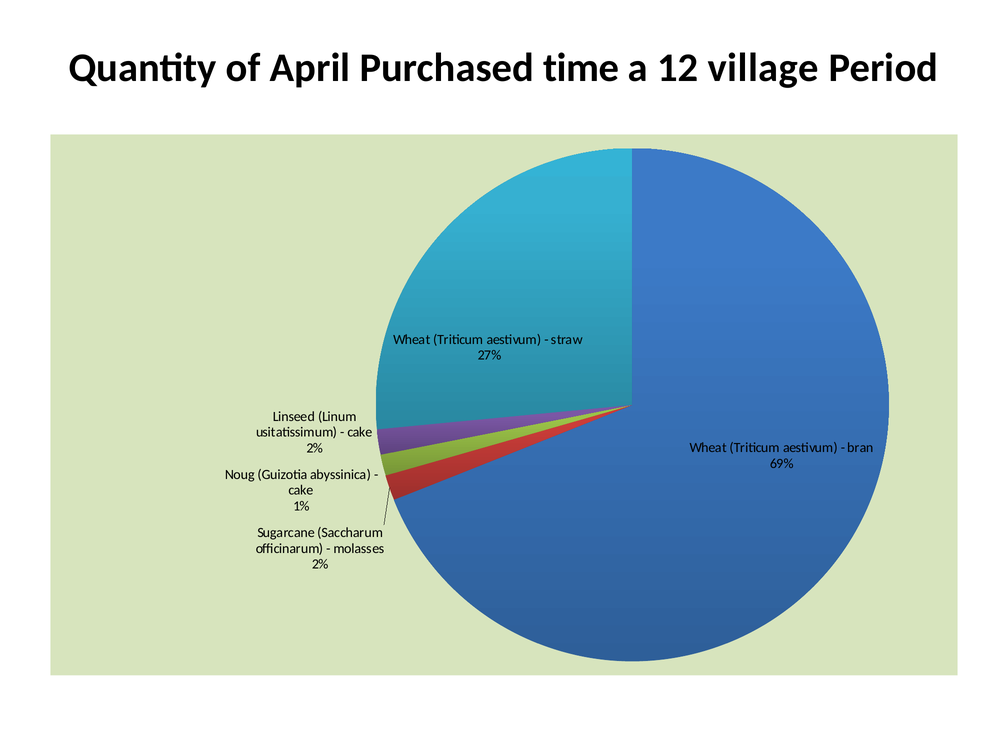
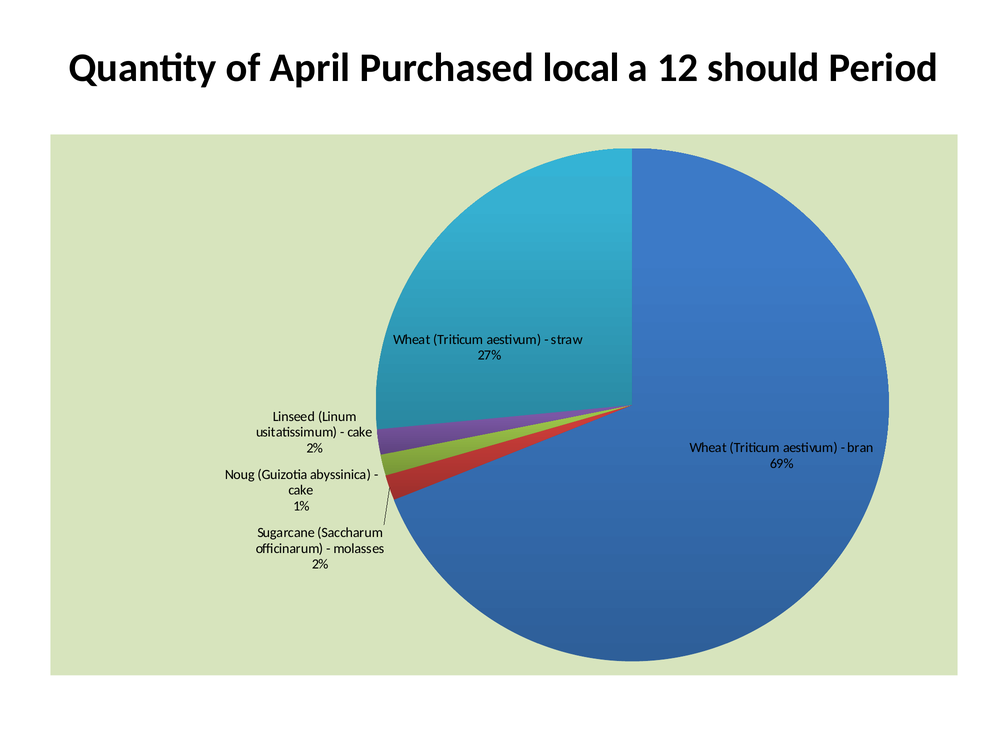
time: time -> local
village: village -> should
